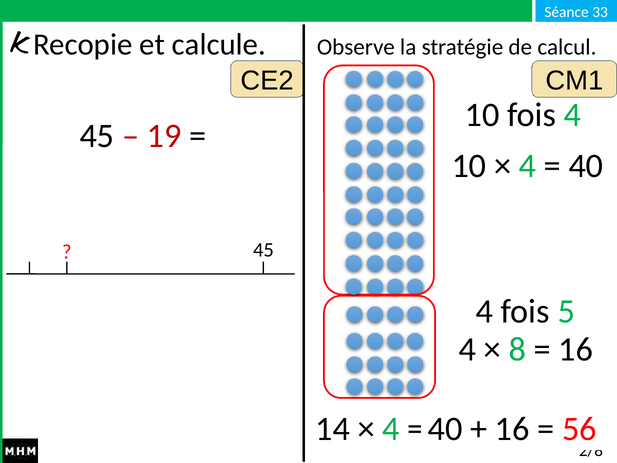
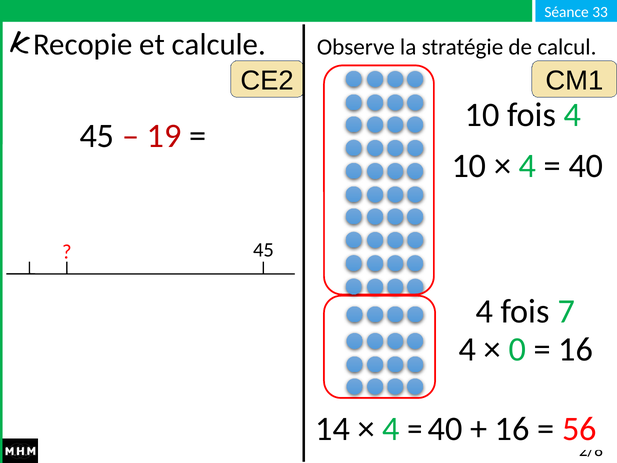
5: 5 -> 7
8: 8 -> 0
